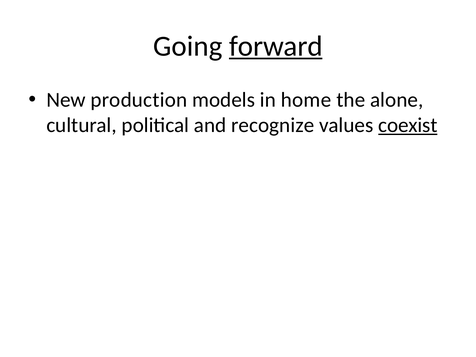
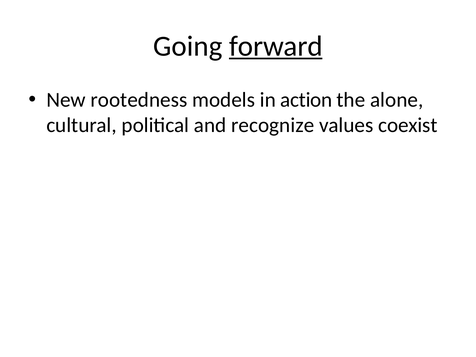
production: production -> rootedness
home: home -> action
coexist underline: present -> none
